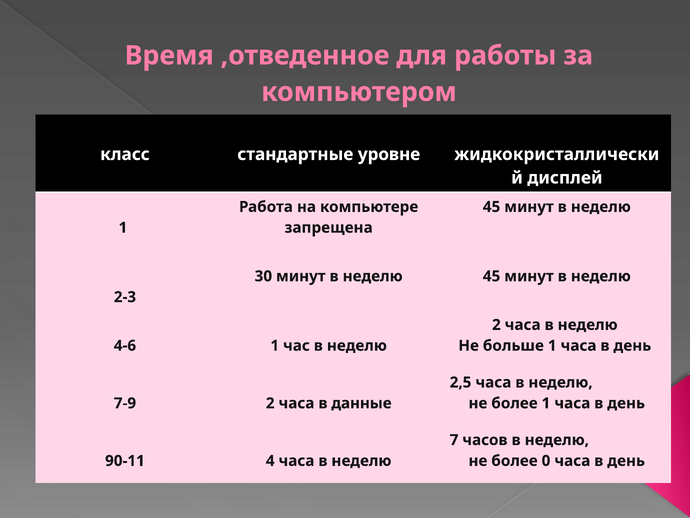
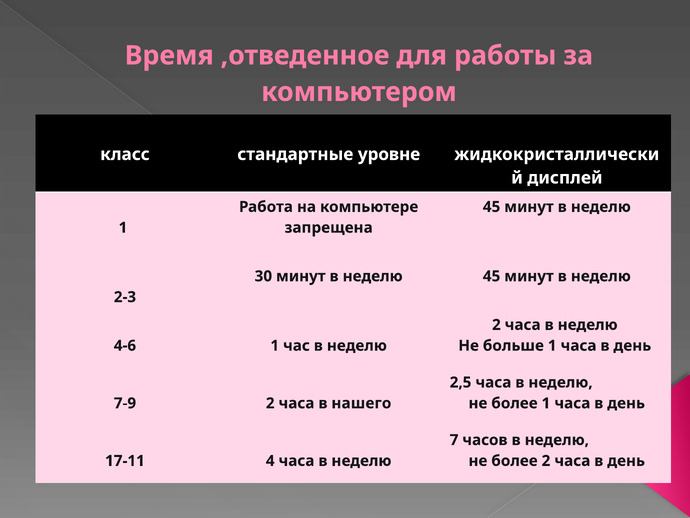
данные: данные -> нашего
90-11: 90-11 -> 17-11
более 0: 0 -> 2
